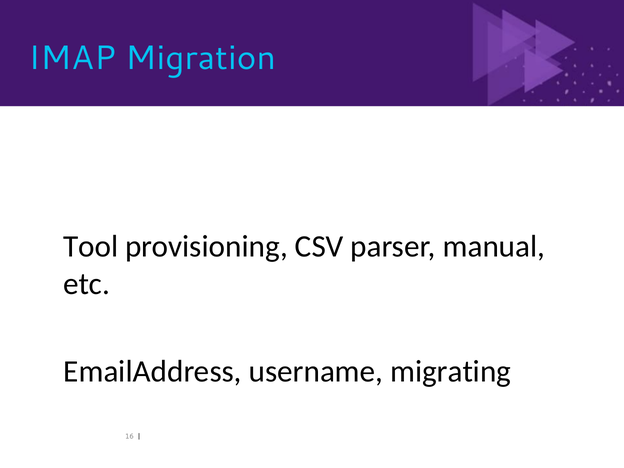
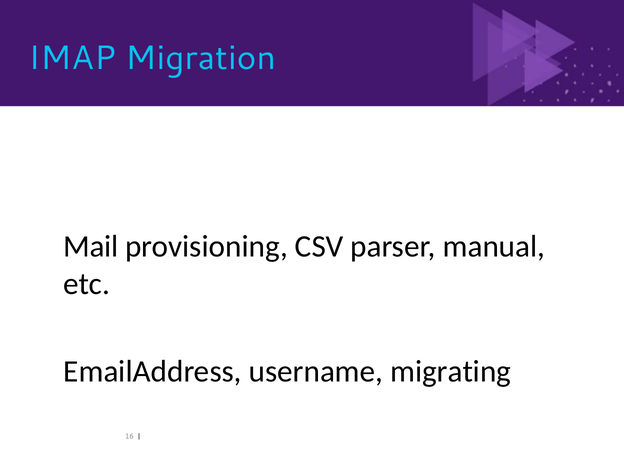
Tool at (91, 247): Tool -> Mail
